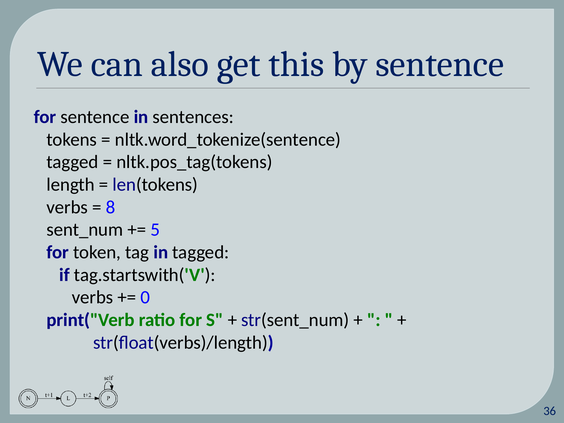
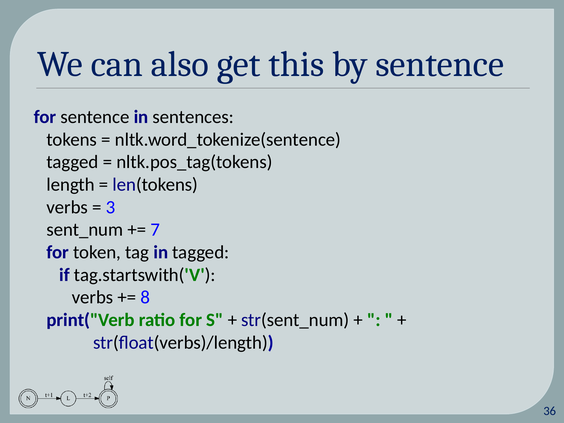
8: 8 -> 3
5: 5 -> 7
0: 0 -> 8
